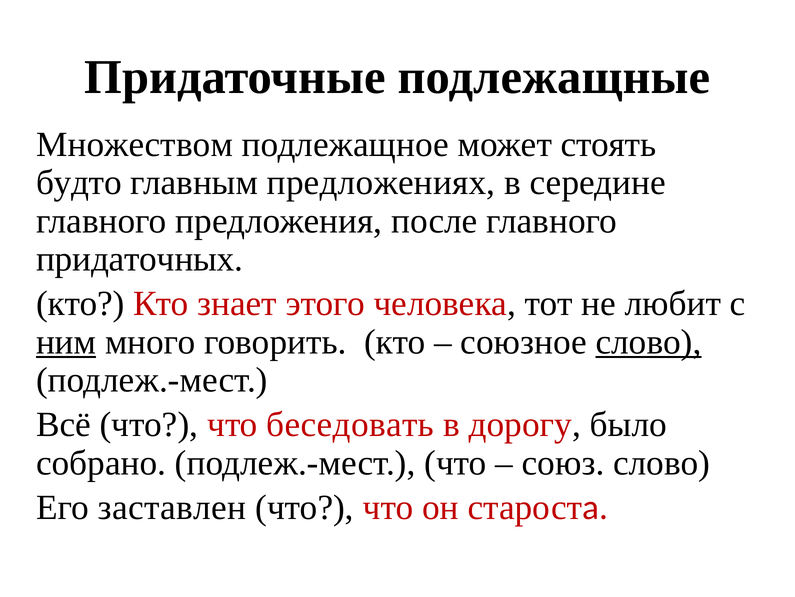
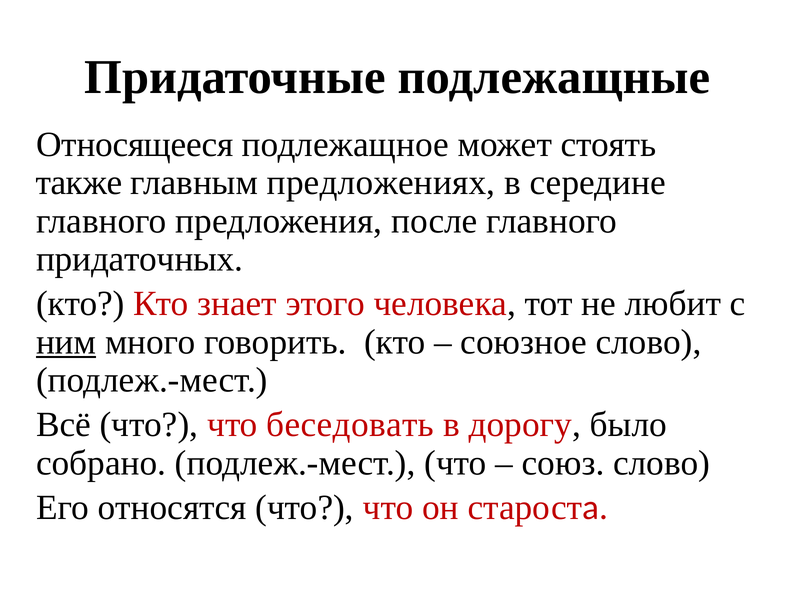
Множеством: Множеством -> Относящееся
будто: будто -> также
слово at (649, 341) underline: present -> none
заставлен: заставлен -> относятся
